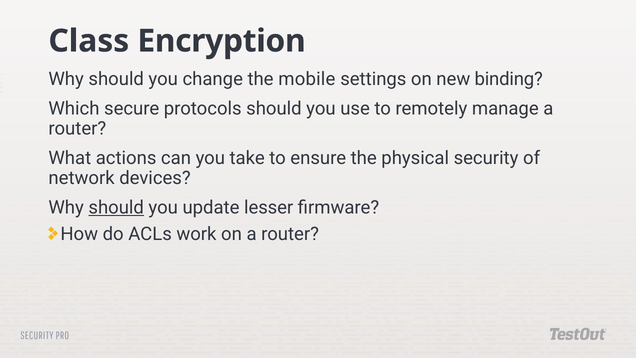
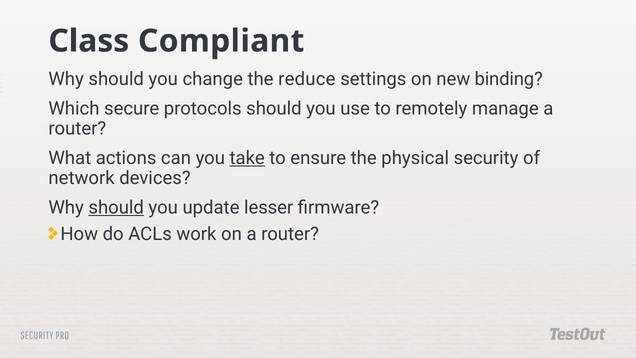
Encryption: Encryption -> Compliant
mobile: mobile -> reduce
take underline: none -> present
